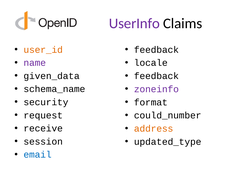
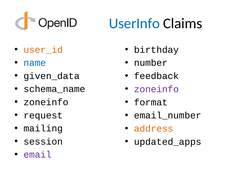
UserInfo colour: purple -> blue
feedback at (156, 50): feedback -> birthday
name colour: purple -> blue
locale: locale -> number
security at (46, 102): security -> zoneinfo
could_number: could_number -> email_number
receive: receive -> mailing
updated_type: updated_type -> updated_apps
email colour: blue -> purple
